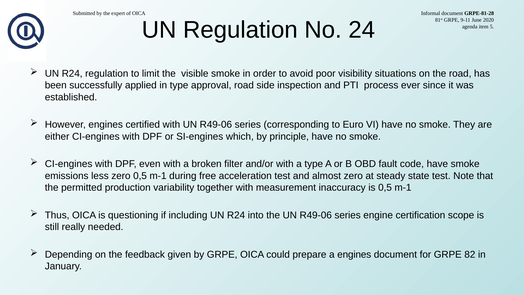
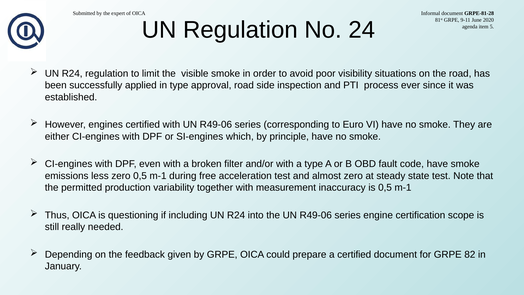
a engines: engines -> certified
